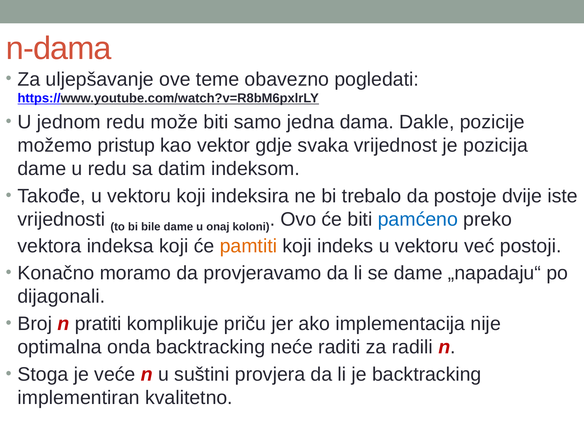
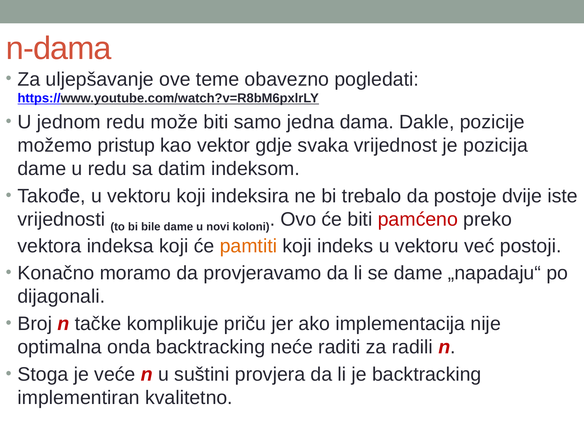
onaj: onaj -> novi
pamćeno colour: blue -> red
pratiti: pratiti -> tačke
